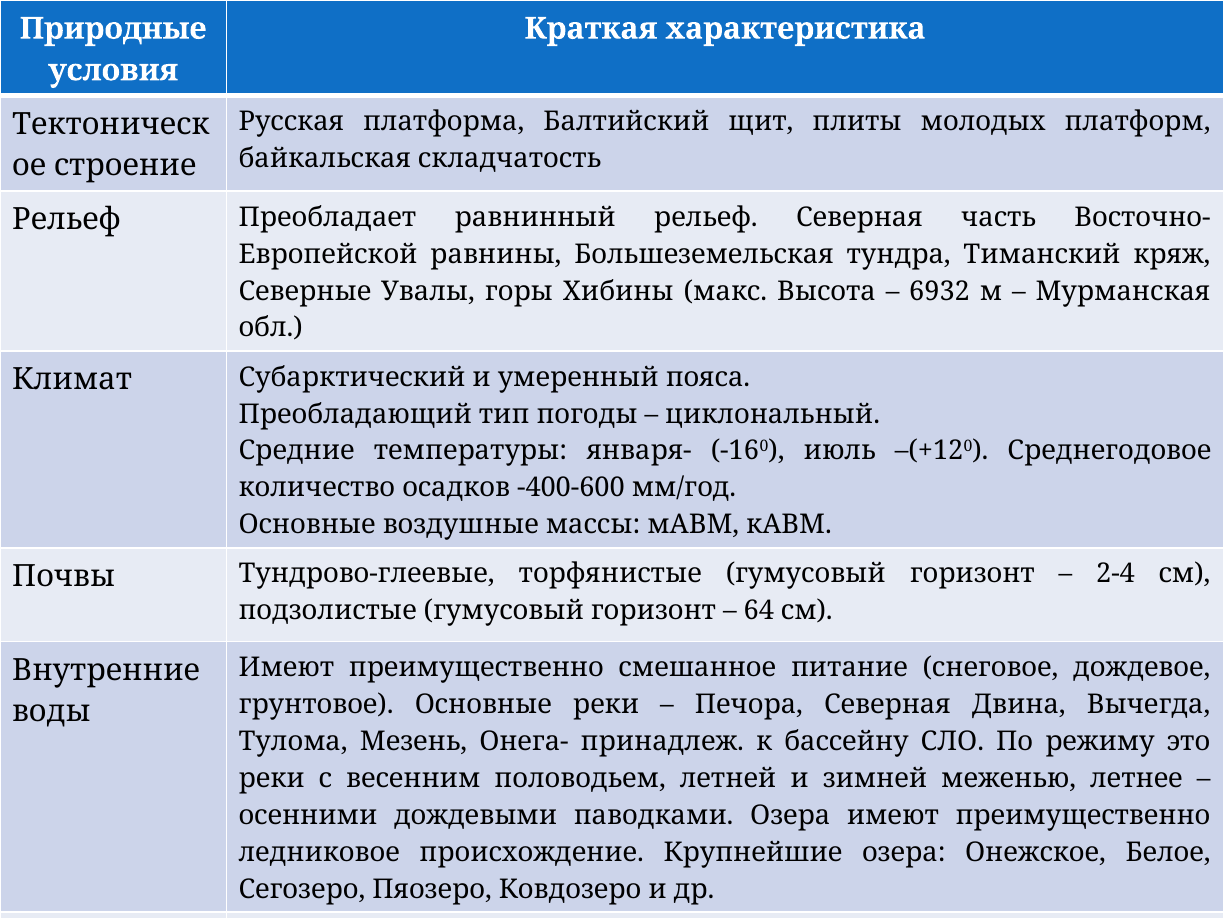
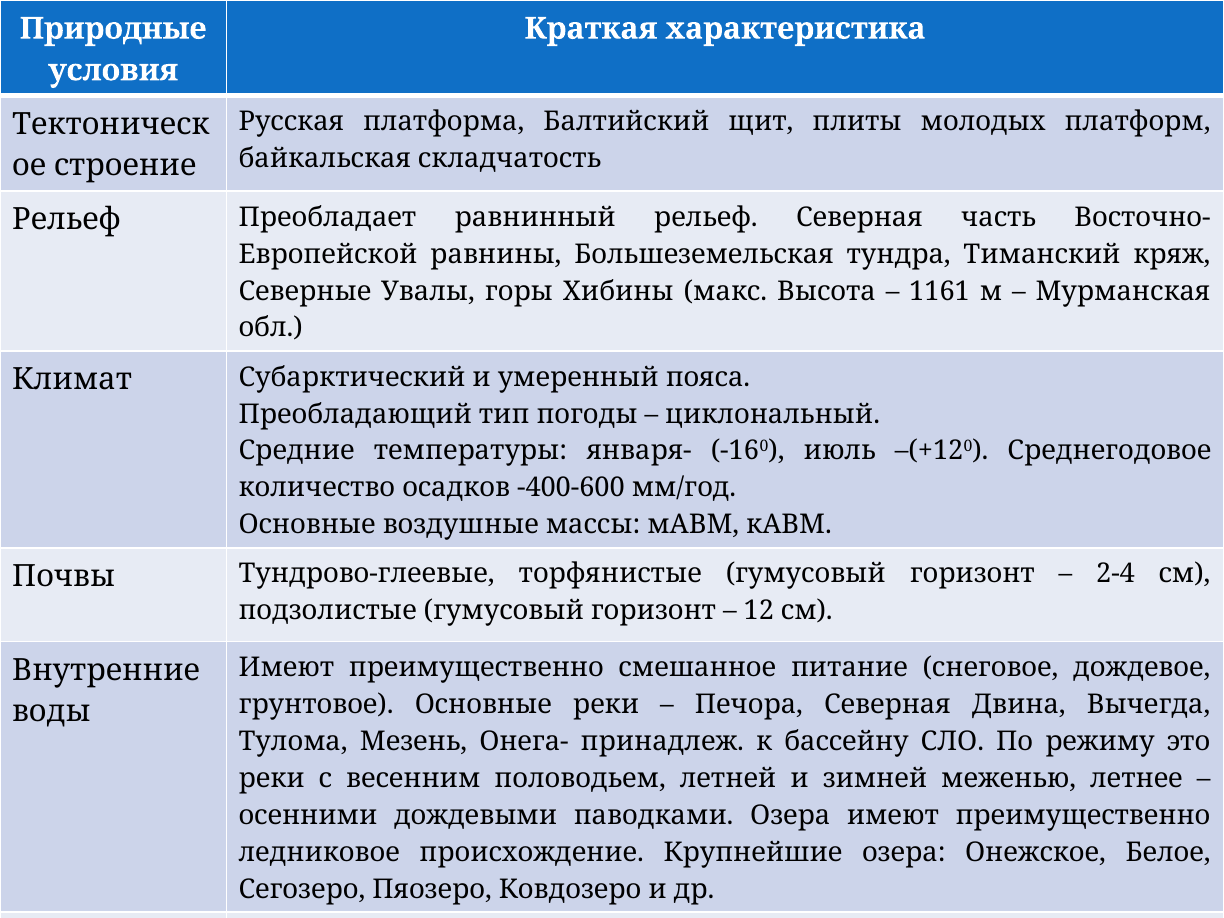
6932: 6932 -> 1161
64: 64 -> 12
